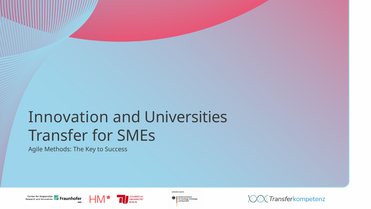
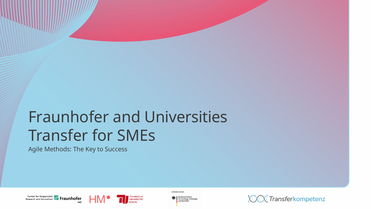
Innovation: Innovation -> Fraunhofer
